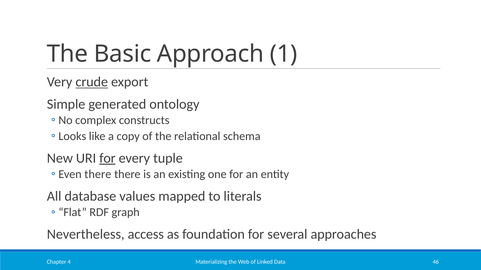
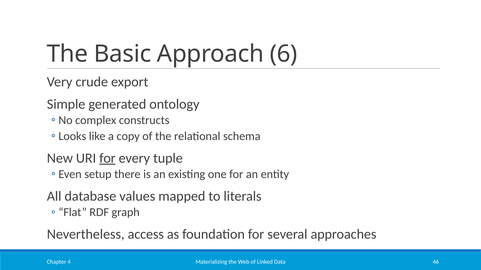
1: 1 -> 6
crude underline: present -> none
there at (98, 175): there -> setup
